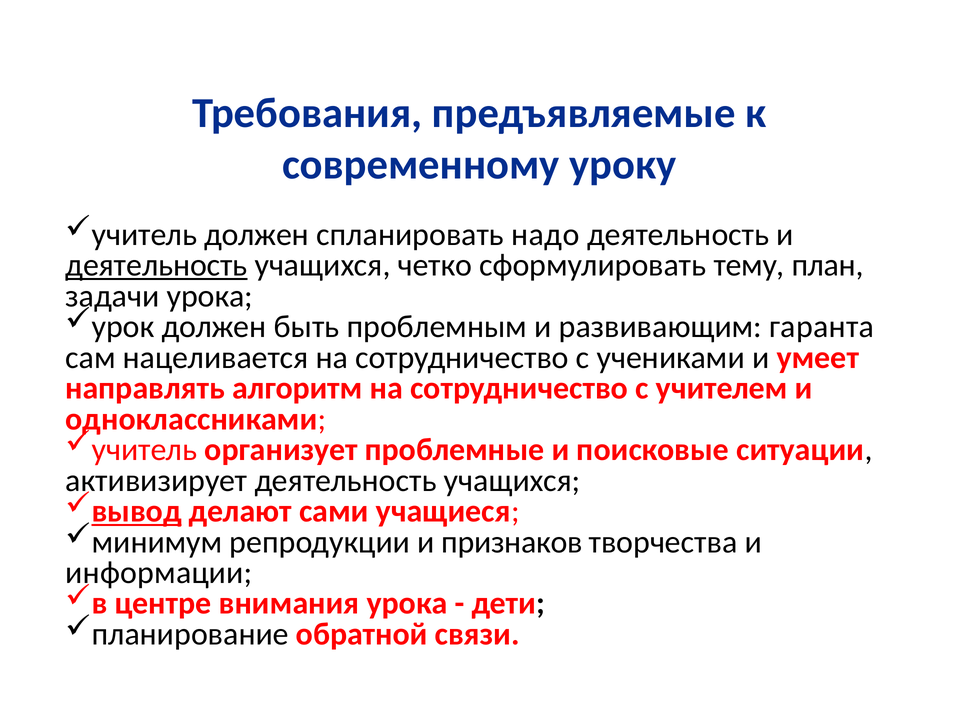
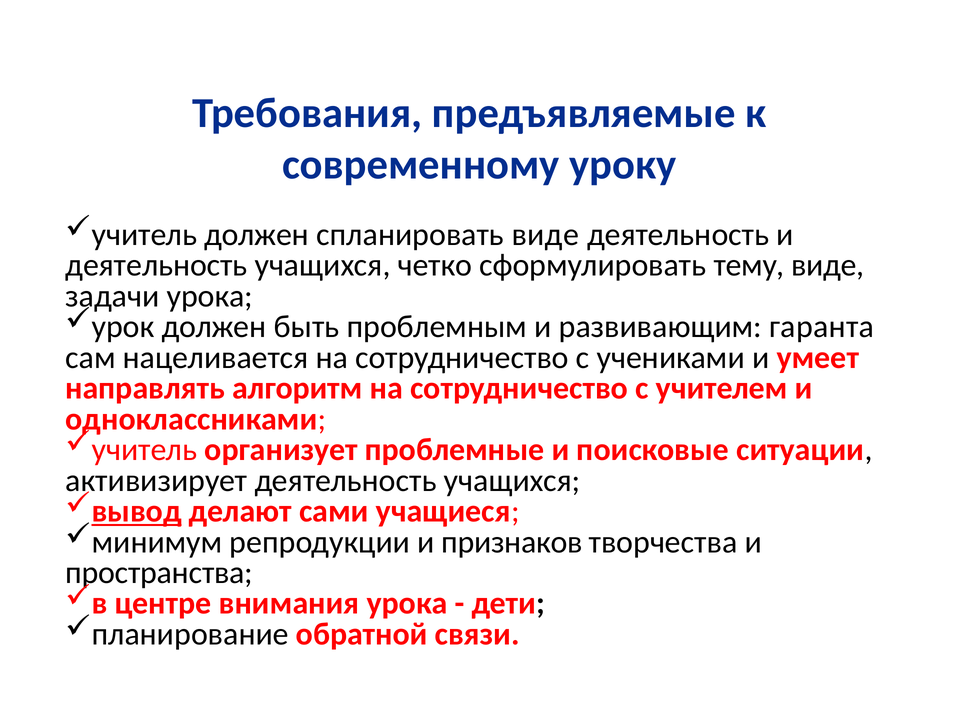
спланировать надо: надо -> виде
деятельность at (156, 265) underline: present -> none
тему план: план -> виде
информации: информации -> пространства
